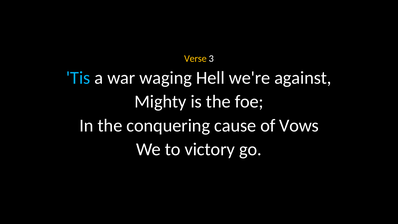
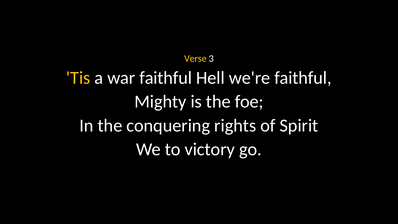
Tis colour: light blue -> yellow
war waging: waging -> faithful
we're against: against -> faithful
cause: cause -> rights
Vows: Vows -> Spirit
